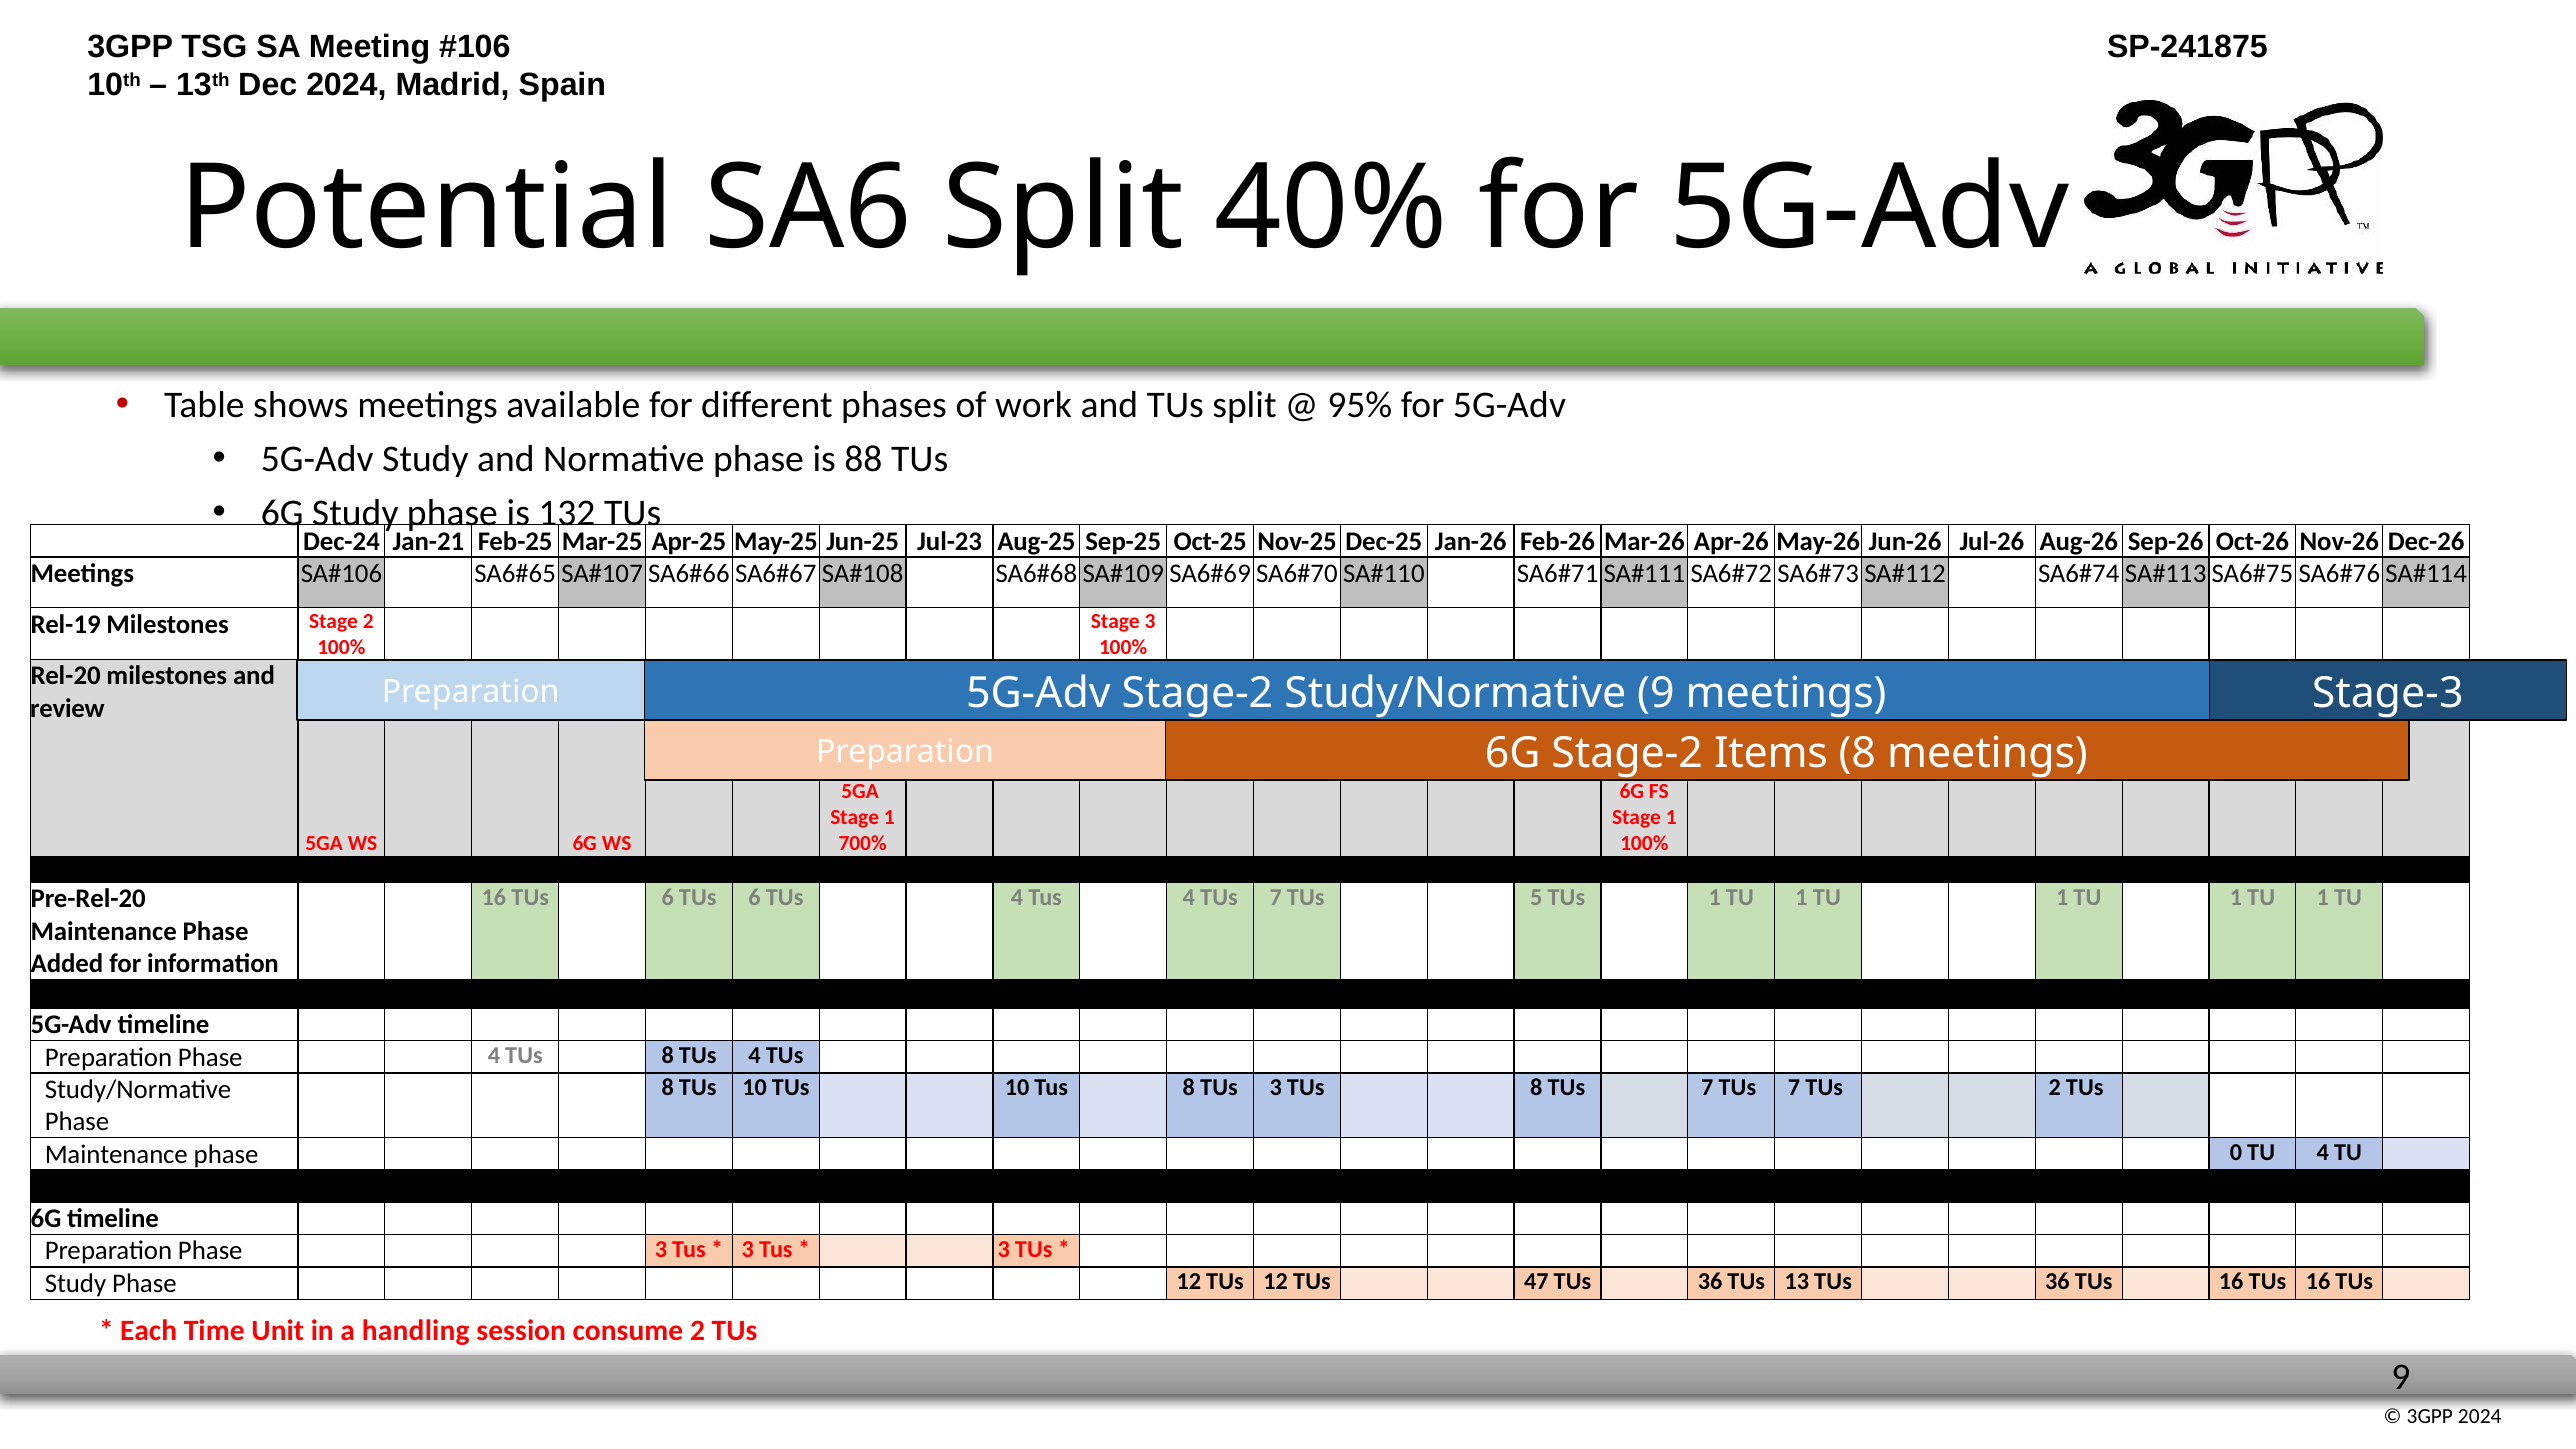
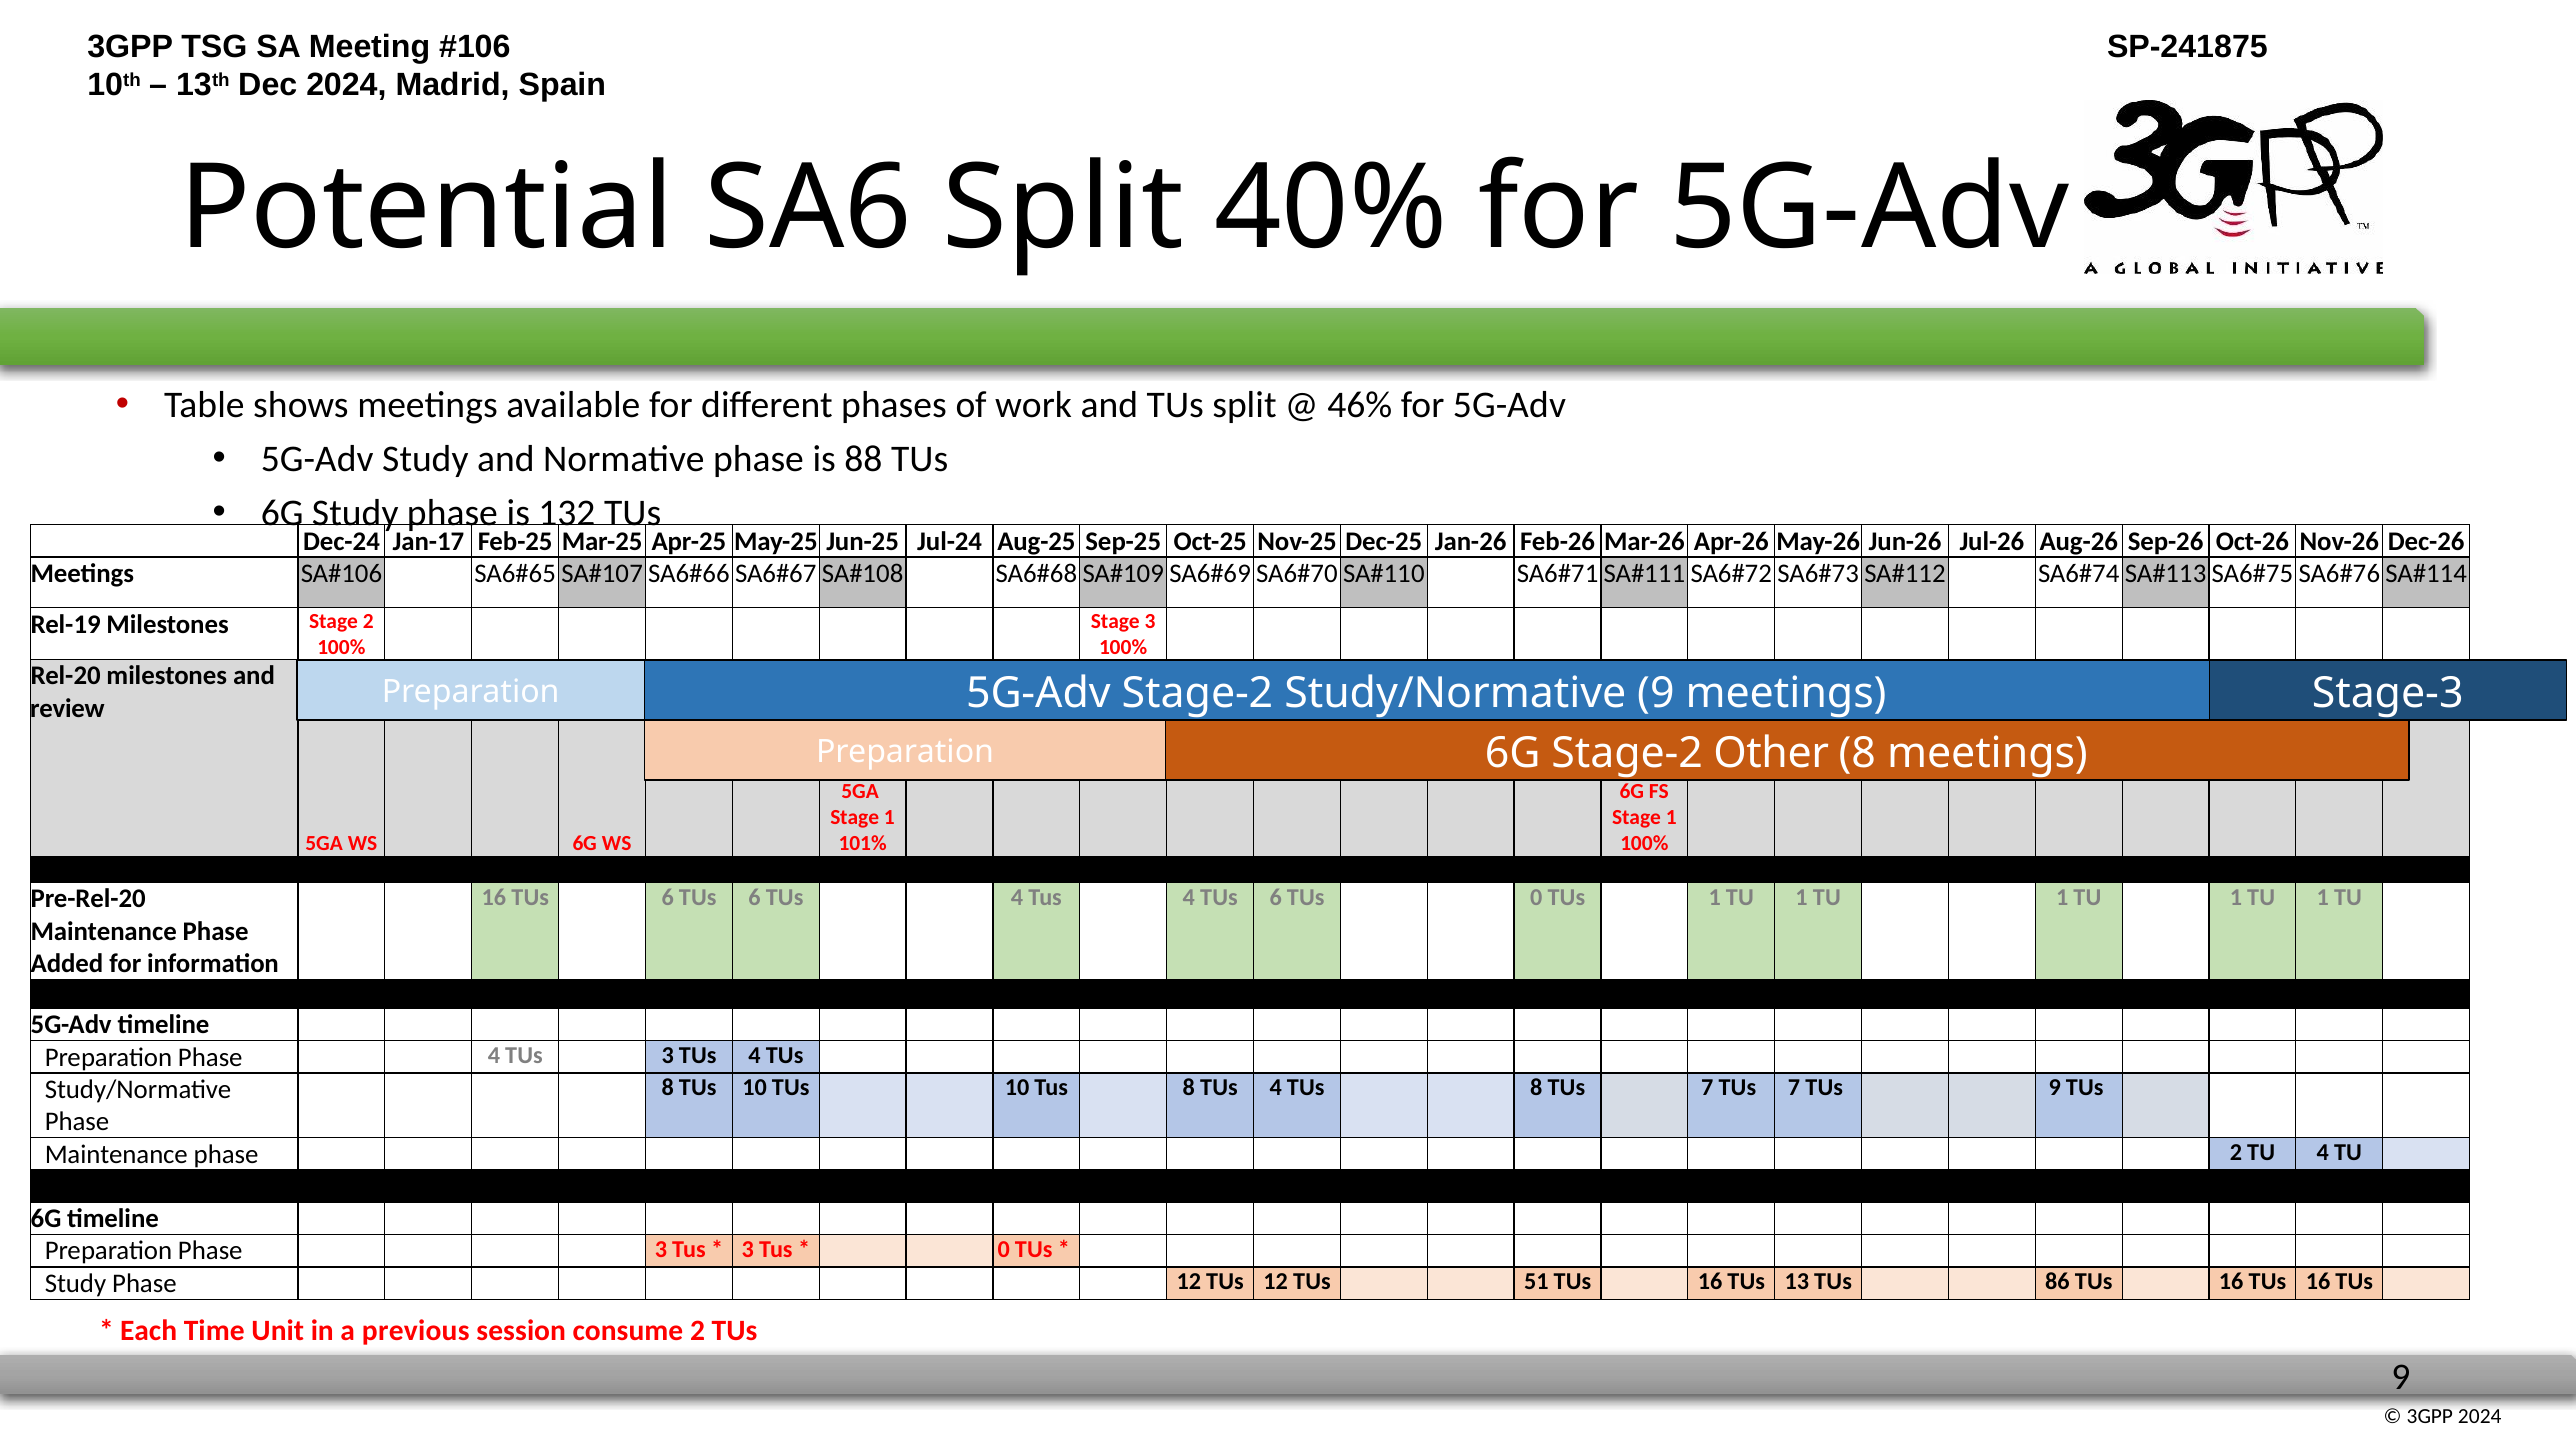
95%: 95% -> 46%
Jan-21: Jan-21 -> Jan-17
Jul-23: Jul-23 -> Jul-24
Items: Items -> Other
700%: 700% -> 101%
4 TUs 7: 7 -> 6
TUs 5: 5 -> 0
4 TUs 8: 8 -> 3
8 TUs 3: 3 -> 4
TUs 2: 2 -> 9
phase 0: 0 -> 2
3 at (1004, 1249): 3 -> 0
47: 47 -> 51
36 at (1710, 1282): 36 -> 16
13 TUs 36: 36 -> 86
handling: handling -> previous
